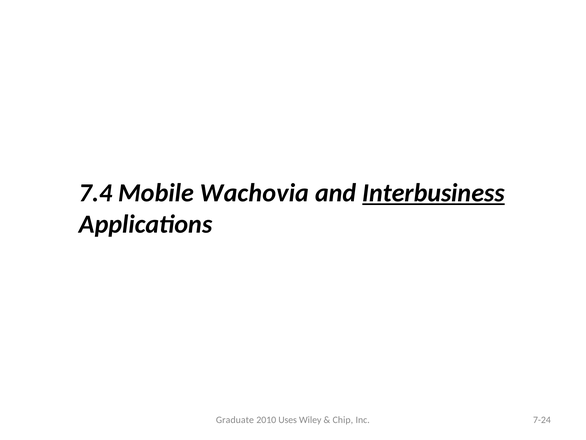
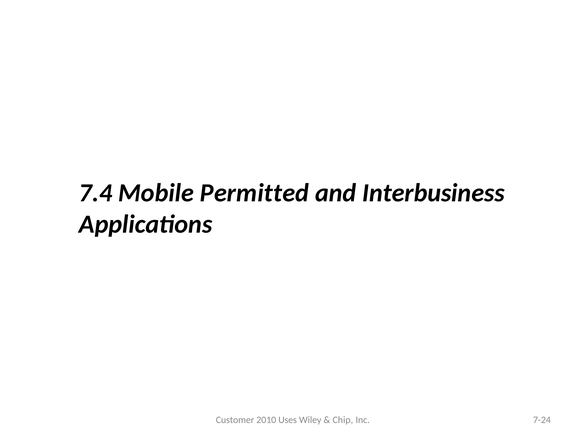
Wachovia: Wachovia -> Permitted
Interbusiness underline: present -> none
Graduate: Graduate -> Customer
